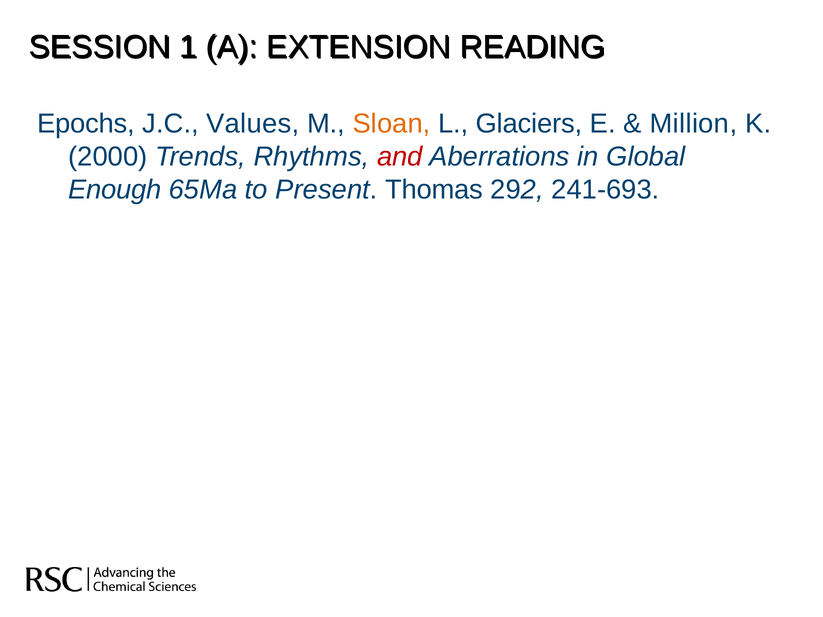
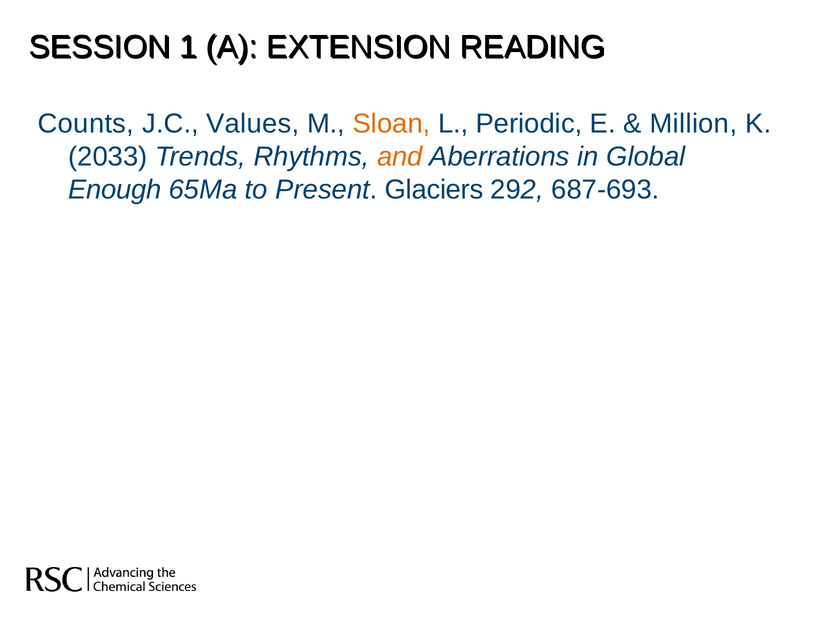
Epochs: Epochs -> Counts
Glaciers: Glaciers -> Periodic
2000: 2000 -> 2033
and colour: red -> orange
Thomas: Thomas -> Glaciers
241-693: 241-693 -> 687-693
